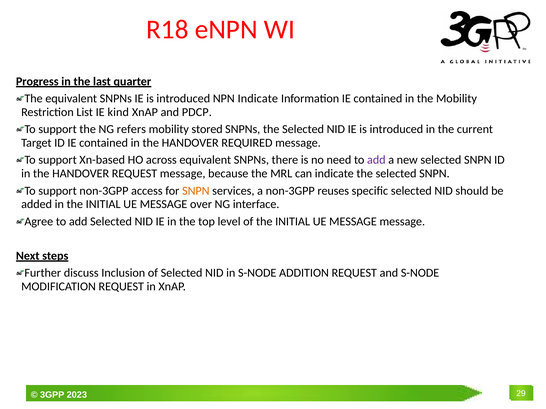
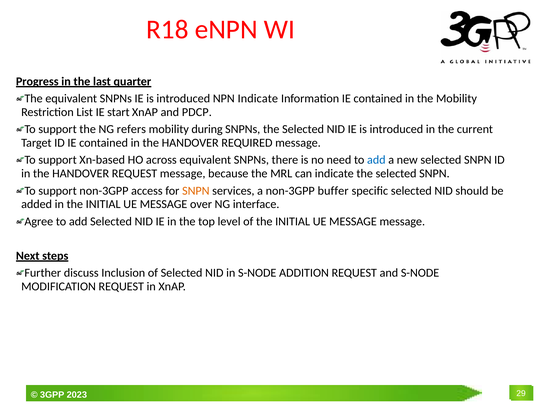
kind: kind -> start
stored: stored -> during
add at (376, 160) colour: purple -> blue
reuses: reuses -> buffer
